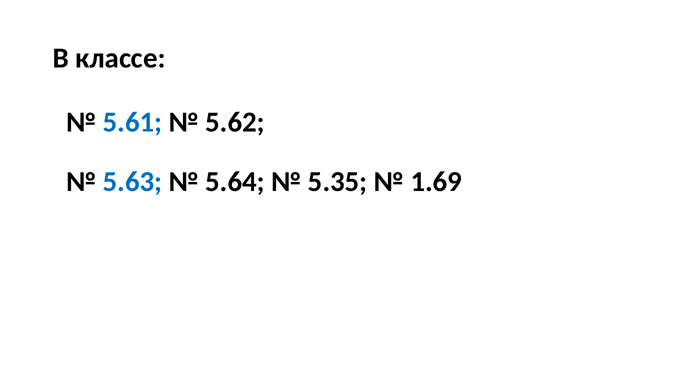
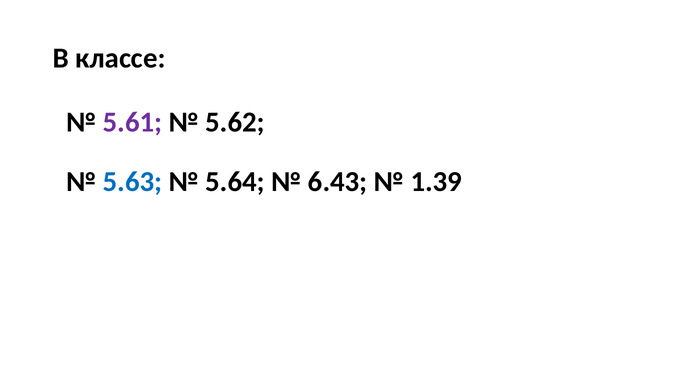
5.61 colour: blue -> purple
5.35: 5.35 -> 6.43
1.69: 1.69 -> 1.39
